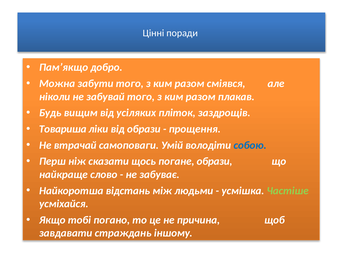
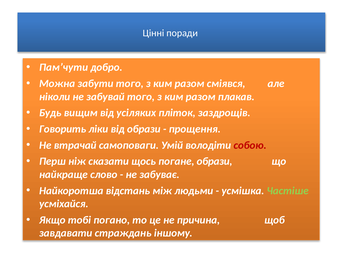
Пам’якщо: Пам’якщо -> Пам’чути
Товариша: Товариша -> Говорить
собою colour: blue -> red
